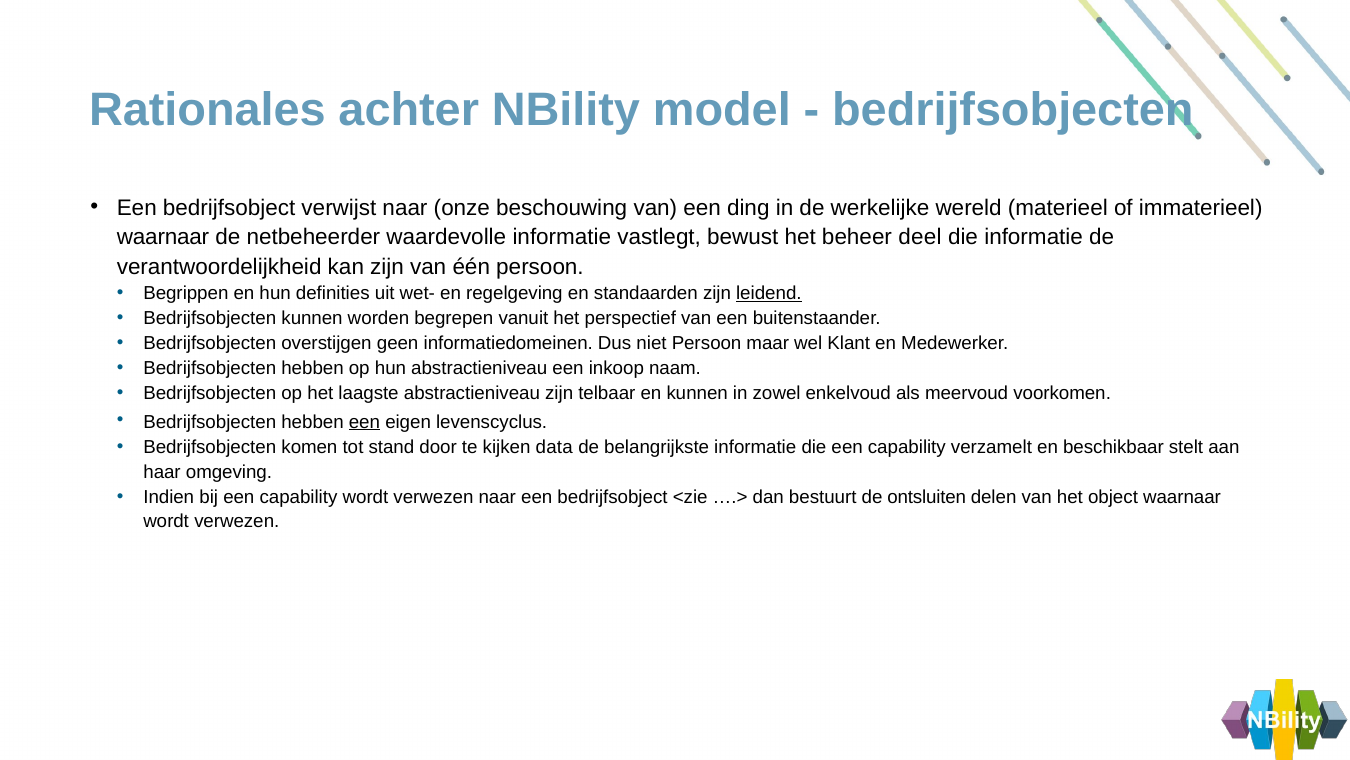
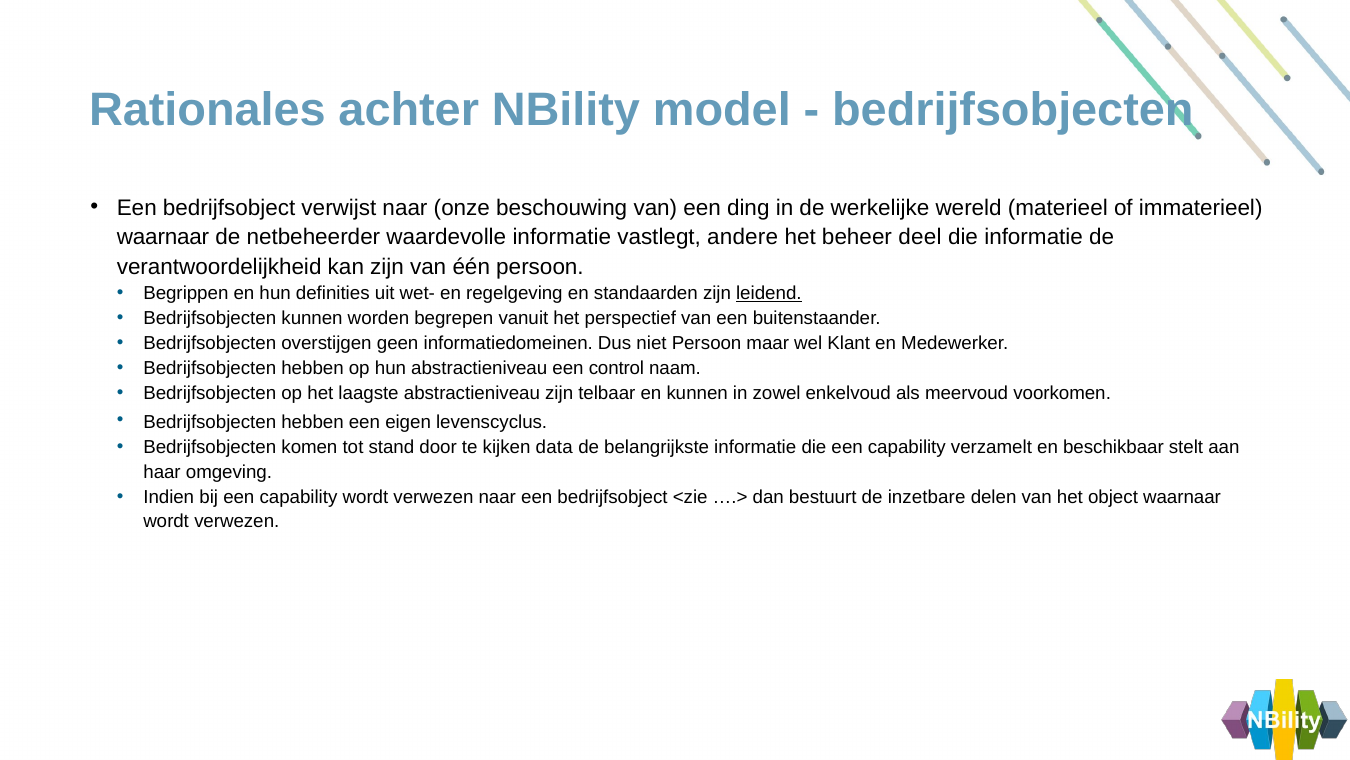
bewust: bewust -> andere
inkoop: inkoop -> control
een at (364, 422) underline: present -> none
ontsluiten: ontsluiten -> inzetbare
